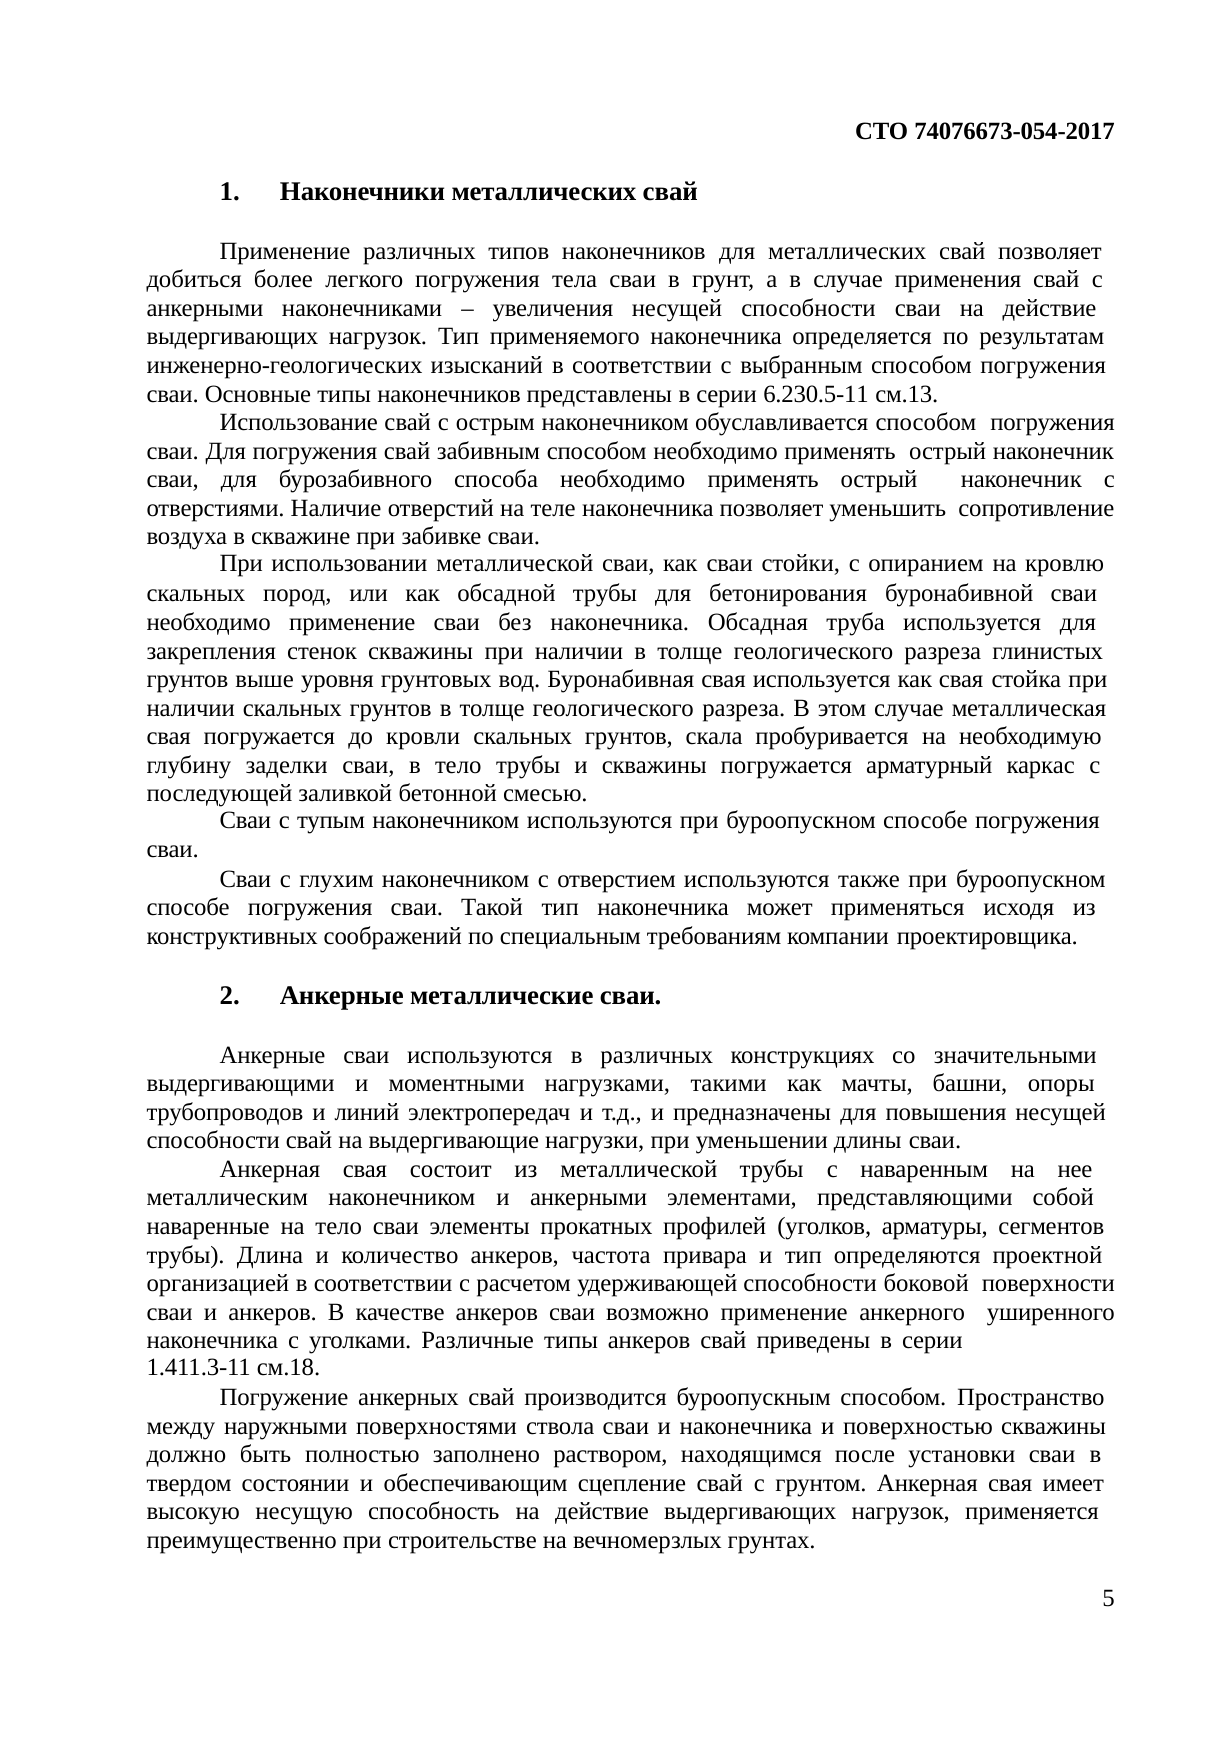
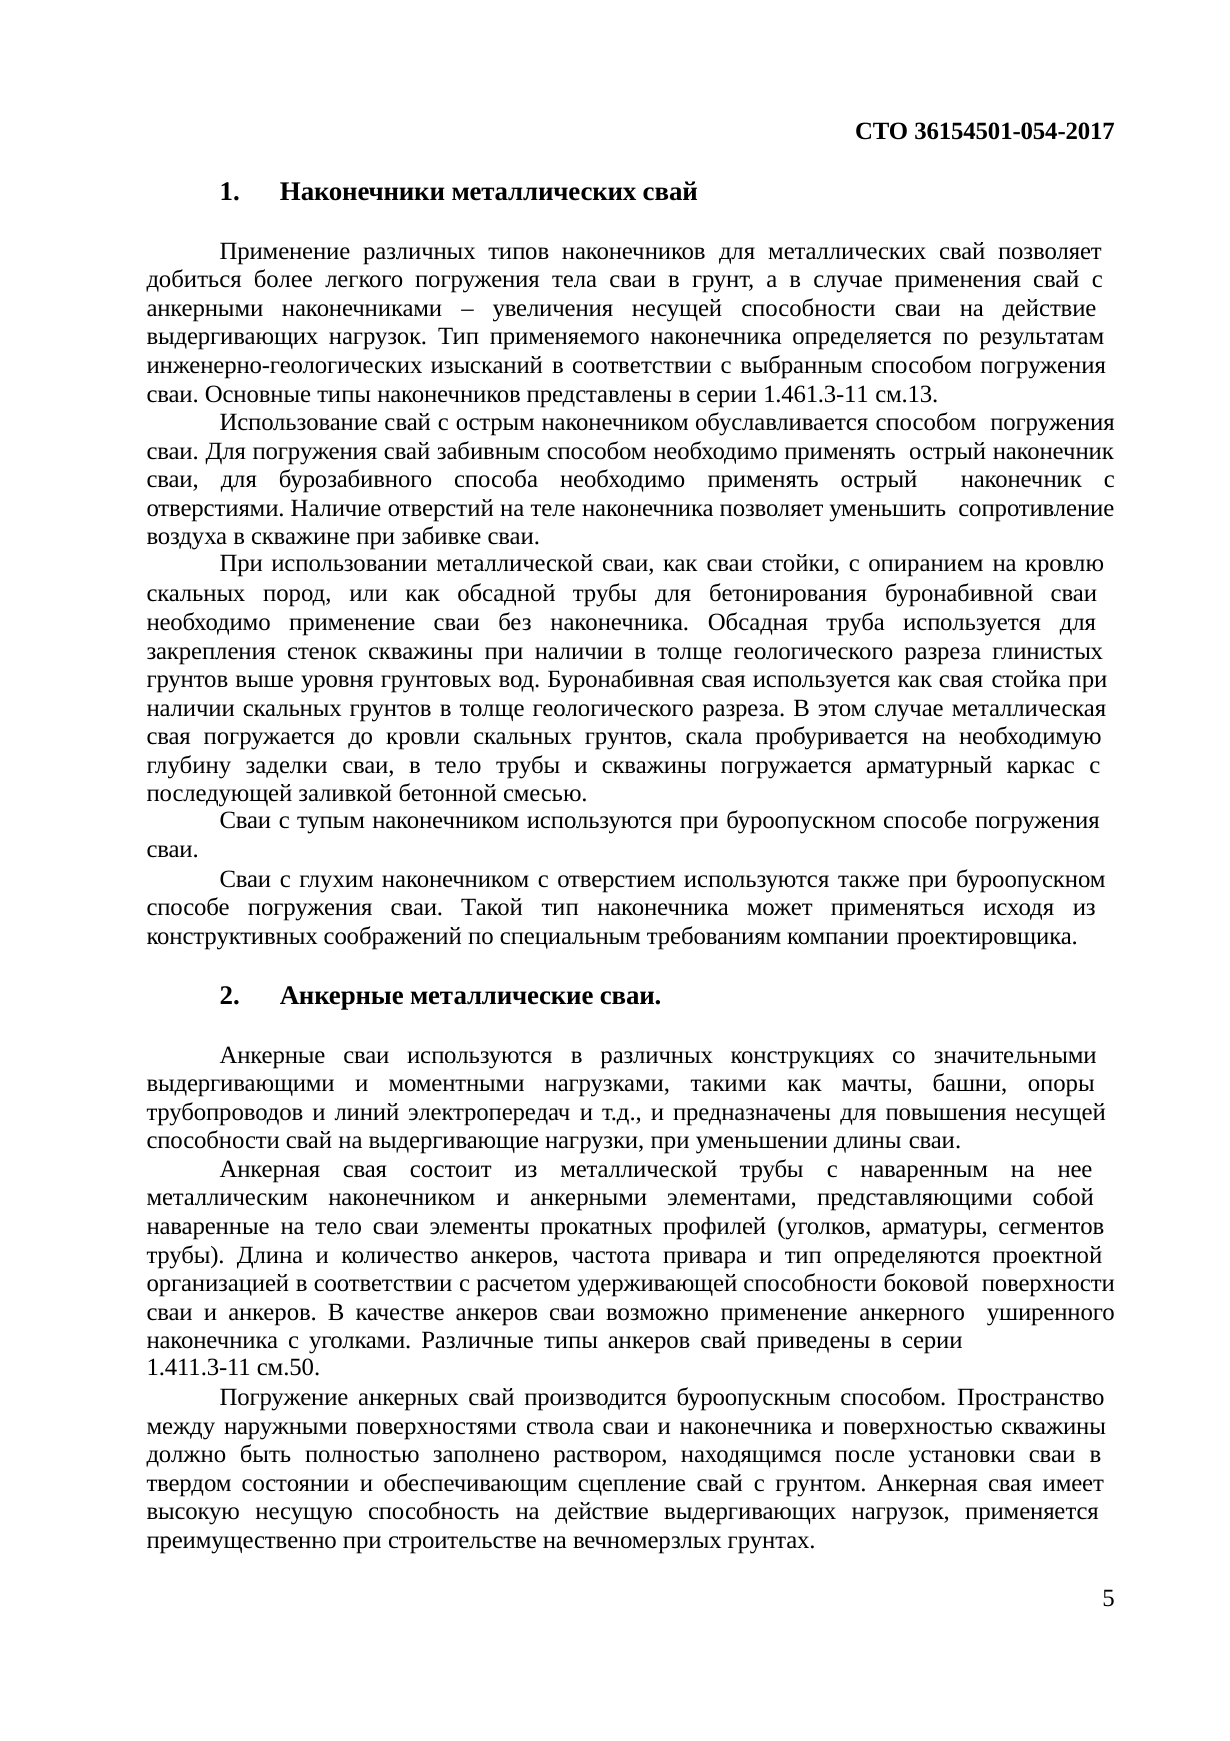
74076673-054-2017: 74076673-054-2017 -> 36154501-054-2017
6.230.5-11: 6.230.5-11 -> 1.461.3-11
см.18: см.18 -> см.50
